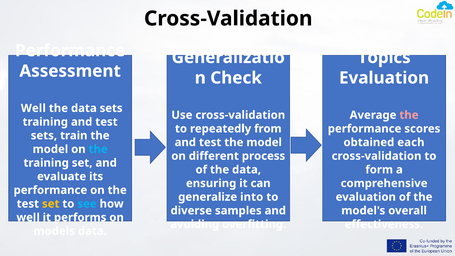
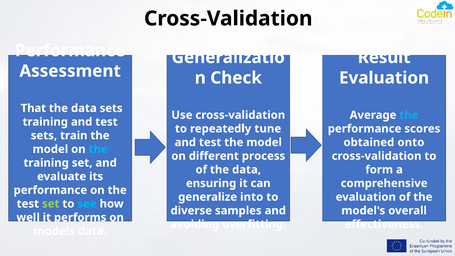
Topics: Topics -> Result
Well at (33, 108): Well -> That
the at (409, 115) colour: pink -> light blue
from: from -> tune
each: each -> onto
set at (51, 204) colour: yellow -> light green
